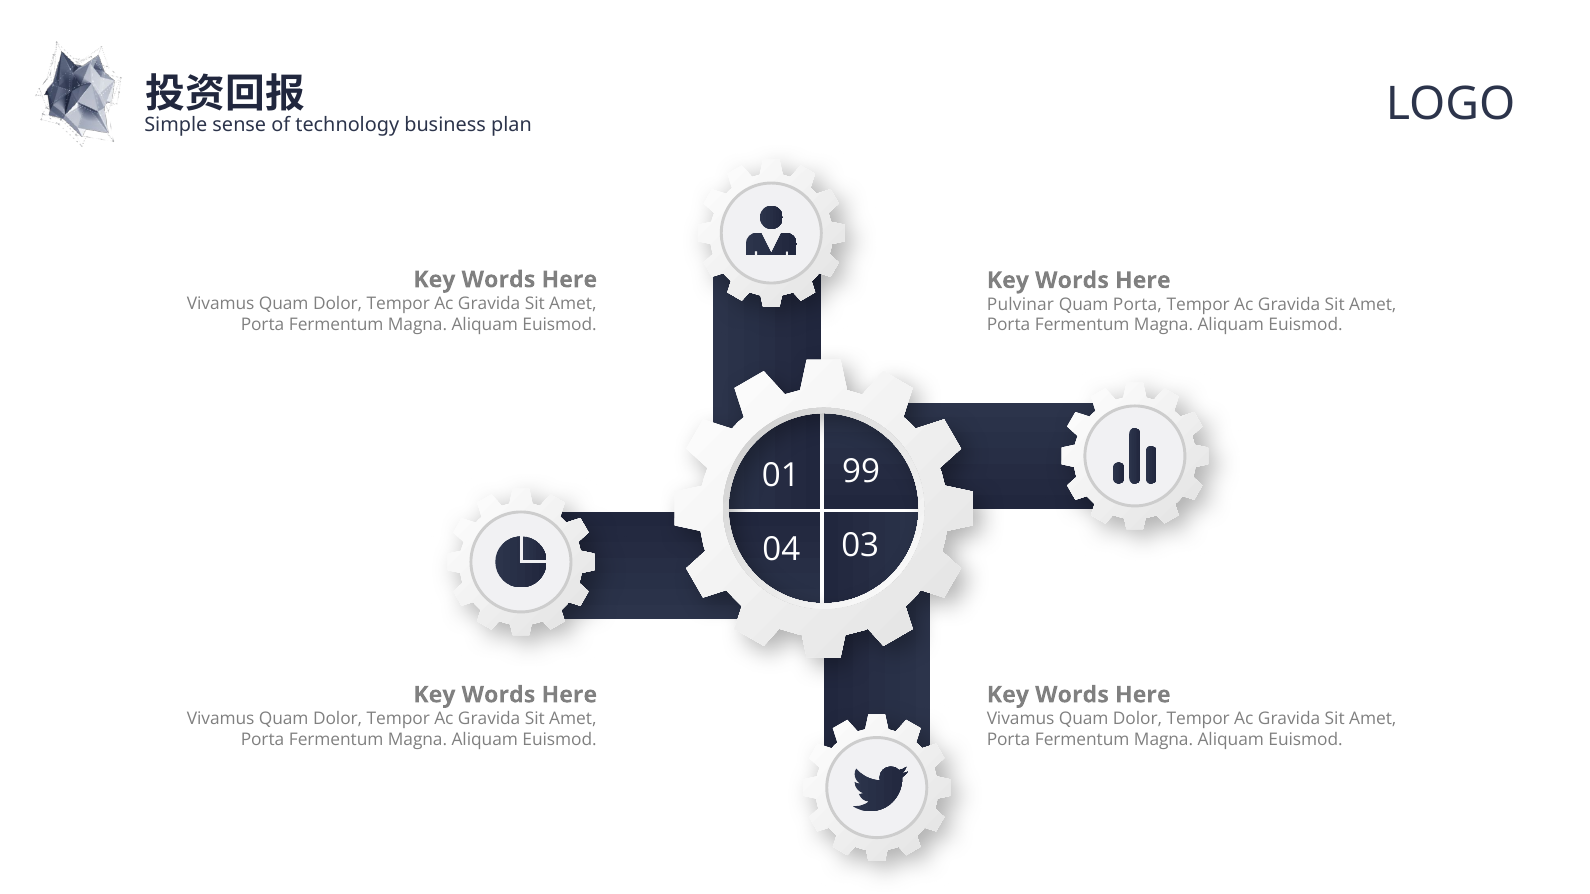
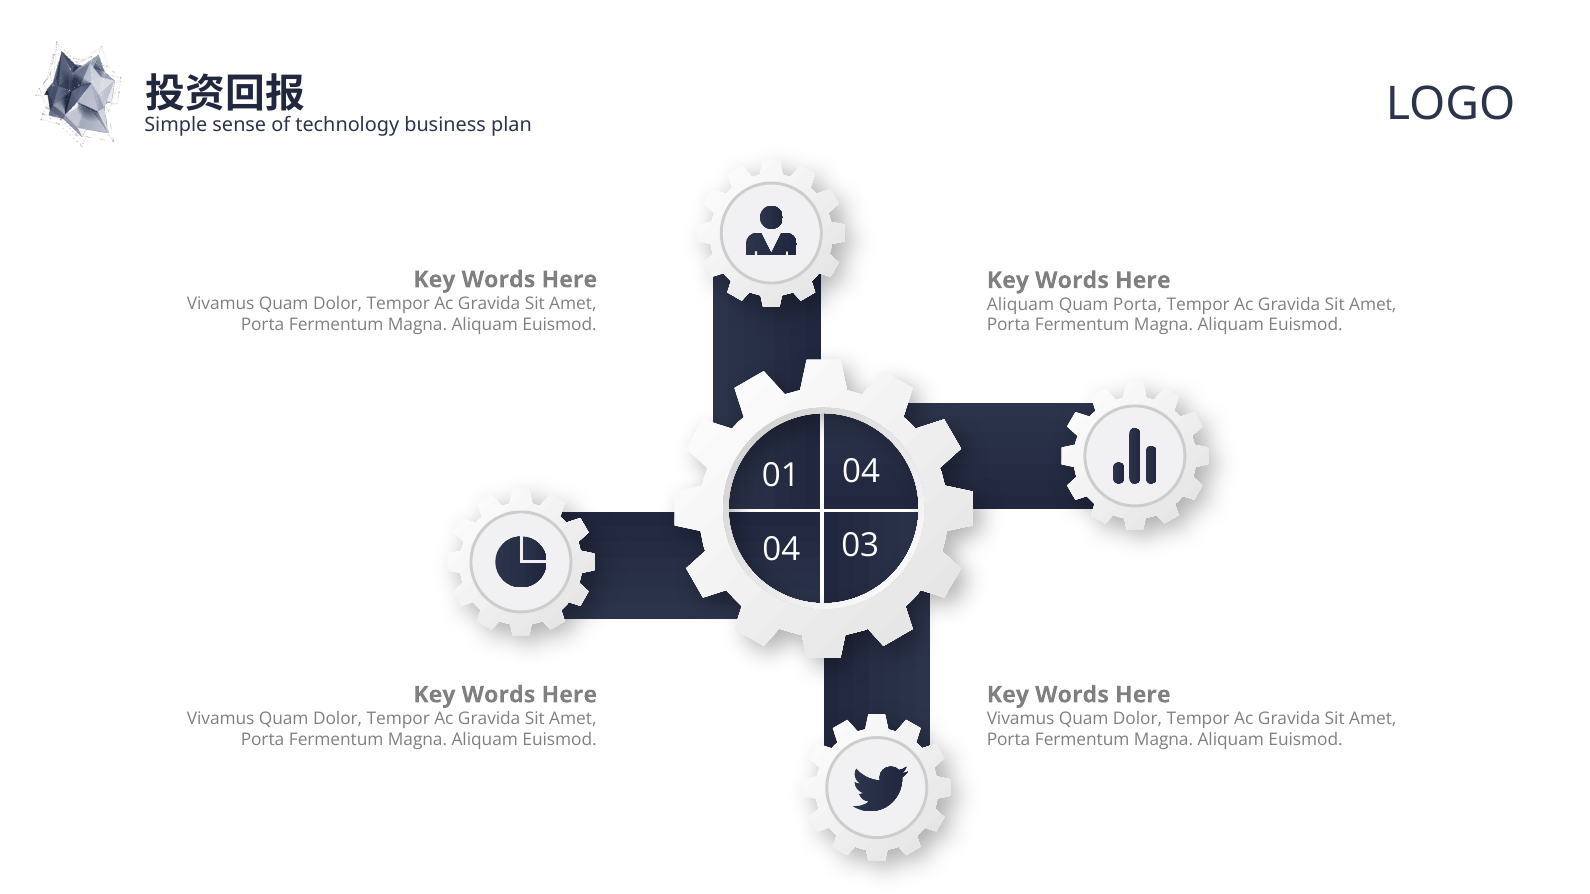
Pulvinar at (1021, 304): Pulvinar -> Aliquam
01 99: 99 -> 04
